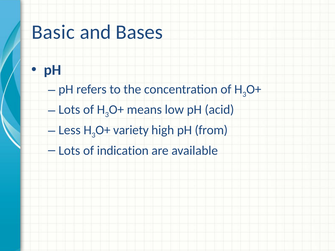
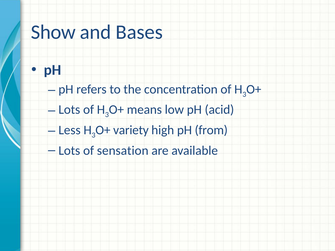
Basic: Basic -> Show
indication: indication -> sensation
